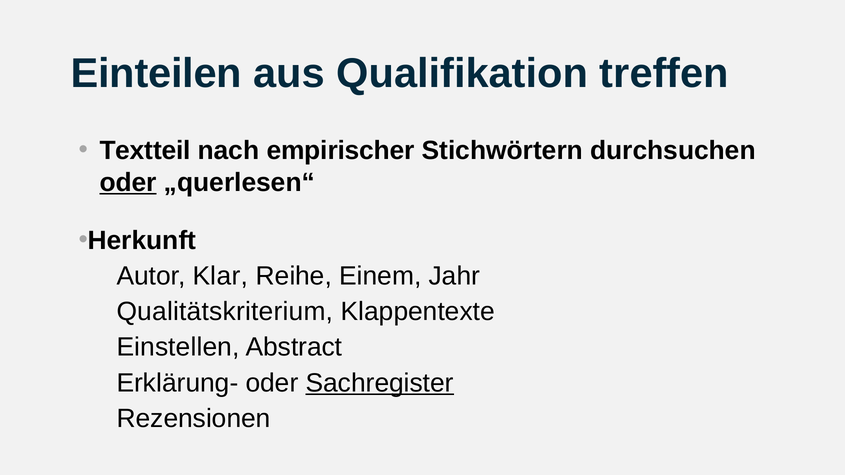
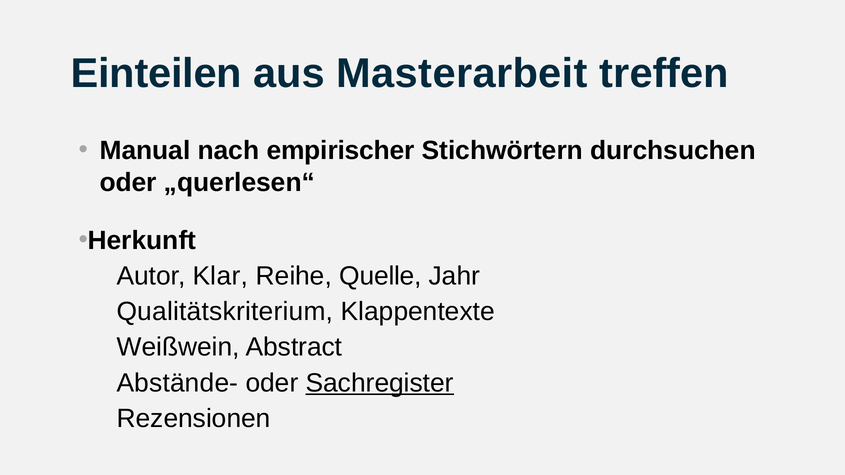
Qualifikation: Qualifikation -> Masterarbeit
Textteil: Textteil -> Manual
oder at (128, 182) underline: present -> none
Einem: Einem -> Quelle
Einstellen: Einstellen -> Weißwein
Erklärung-: Erklärung- -> Abstände-
